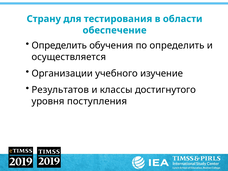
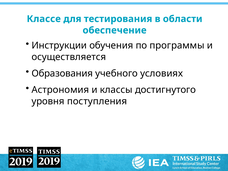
Страну: Страну -> Классе
Определить at (59, 45): Определить -> Инструкции
по определить: определить -> программы
Организации: Организации -> Образования
изучение: изучение -> условиях
Результатов: Результатов -> Астрономия
